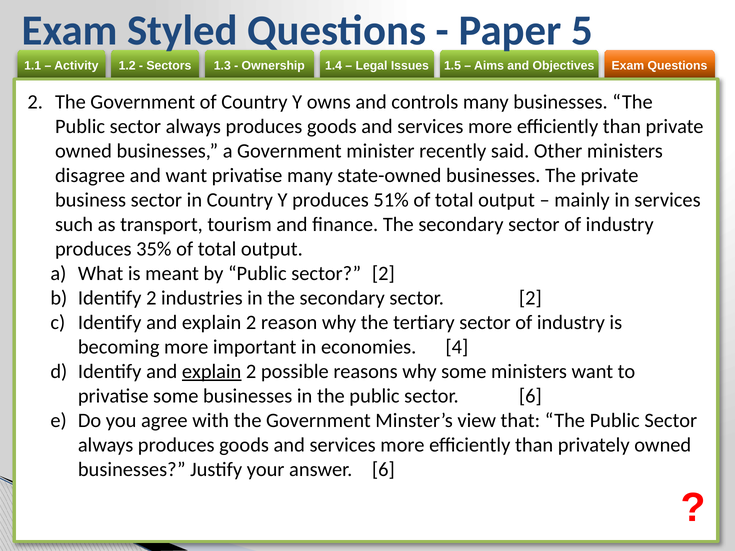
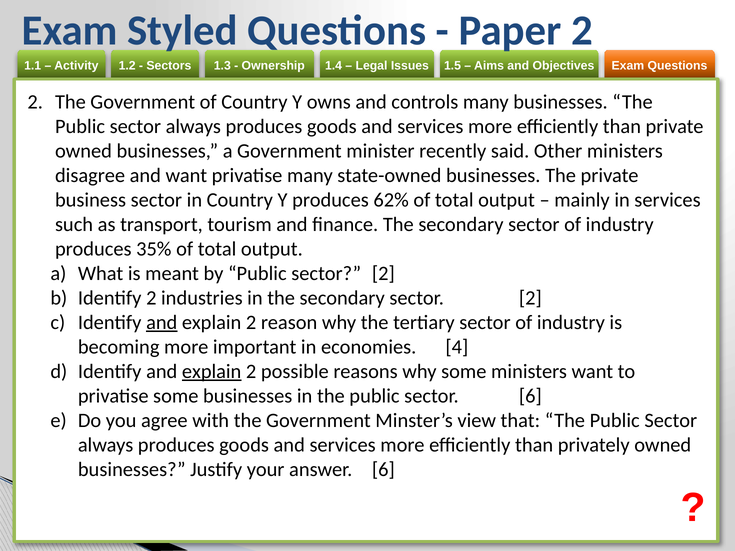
Paper 5: 5 -> 2
51%: 51% -> 62%
and at (162, 323) underline: none -> present
